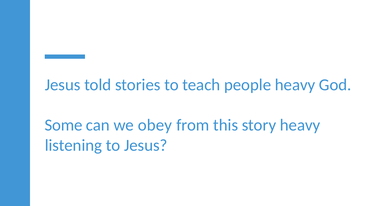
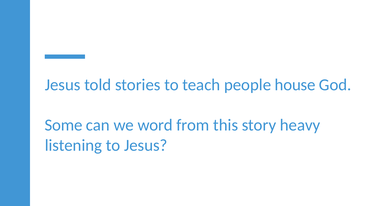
people heavy: heavy -> house
obey: obey -> word
